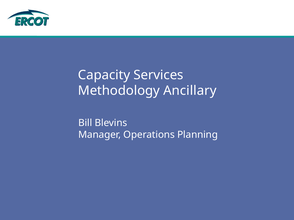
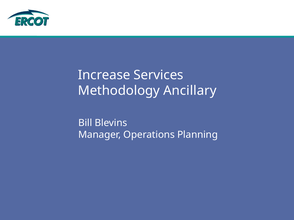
Capacity: Capacity -> Increase
